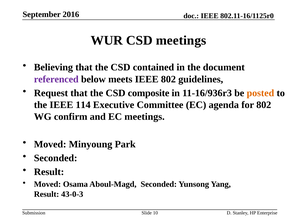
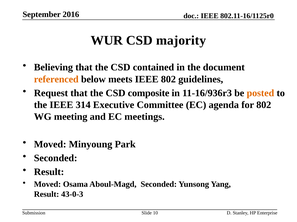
CSD meetings: meetings -> majority
referenced colour: purple -> orange
114: 114 -> 314
confirm: confirm -> meeting
